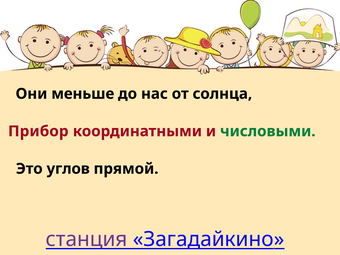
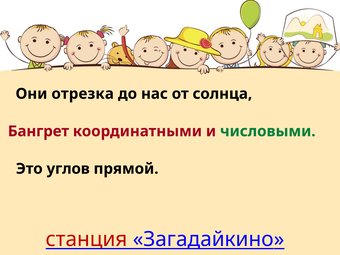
меньше: меньше -> отрезка
Прибор: Прибор -> Бангрет
станция colour: purple -> red
